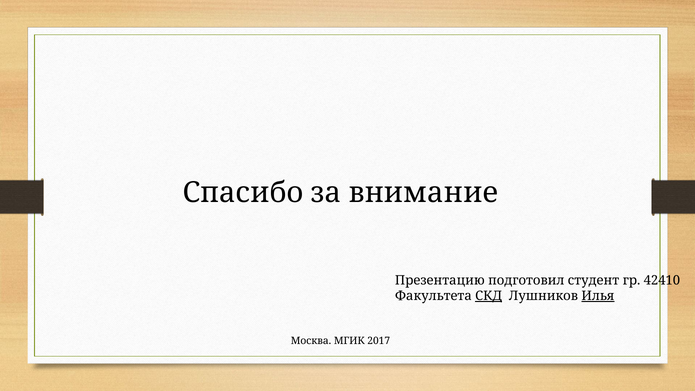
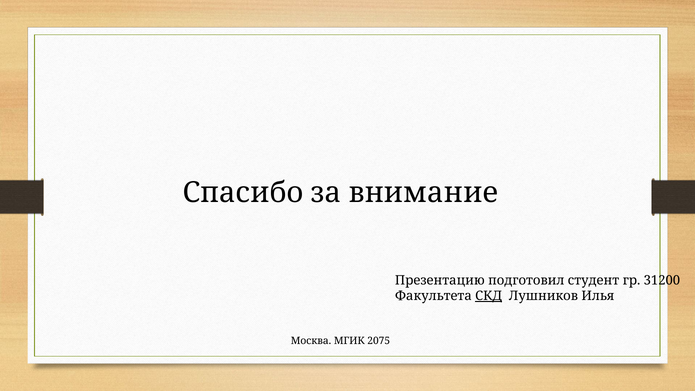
42410: 42410 -> 31200
Илья underline: present -> none
2017: 2017 -> 2075
